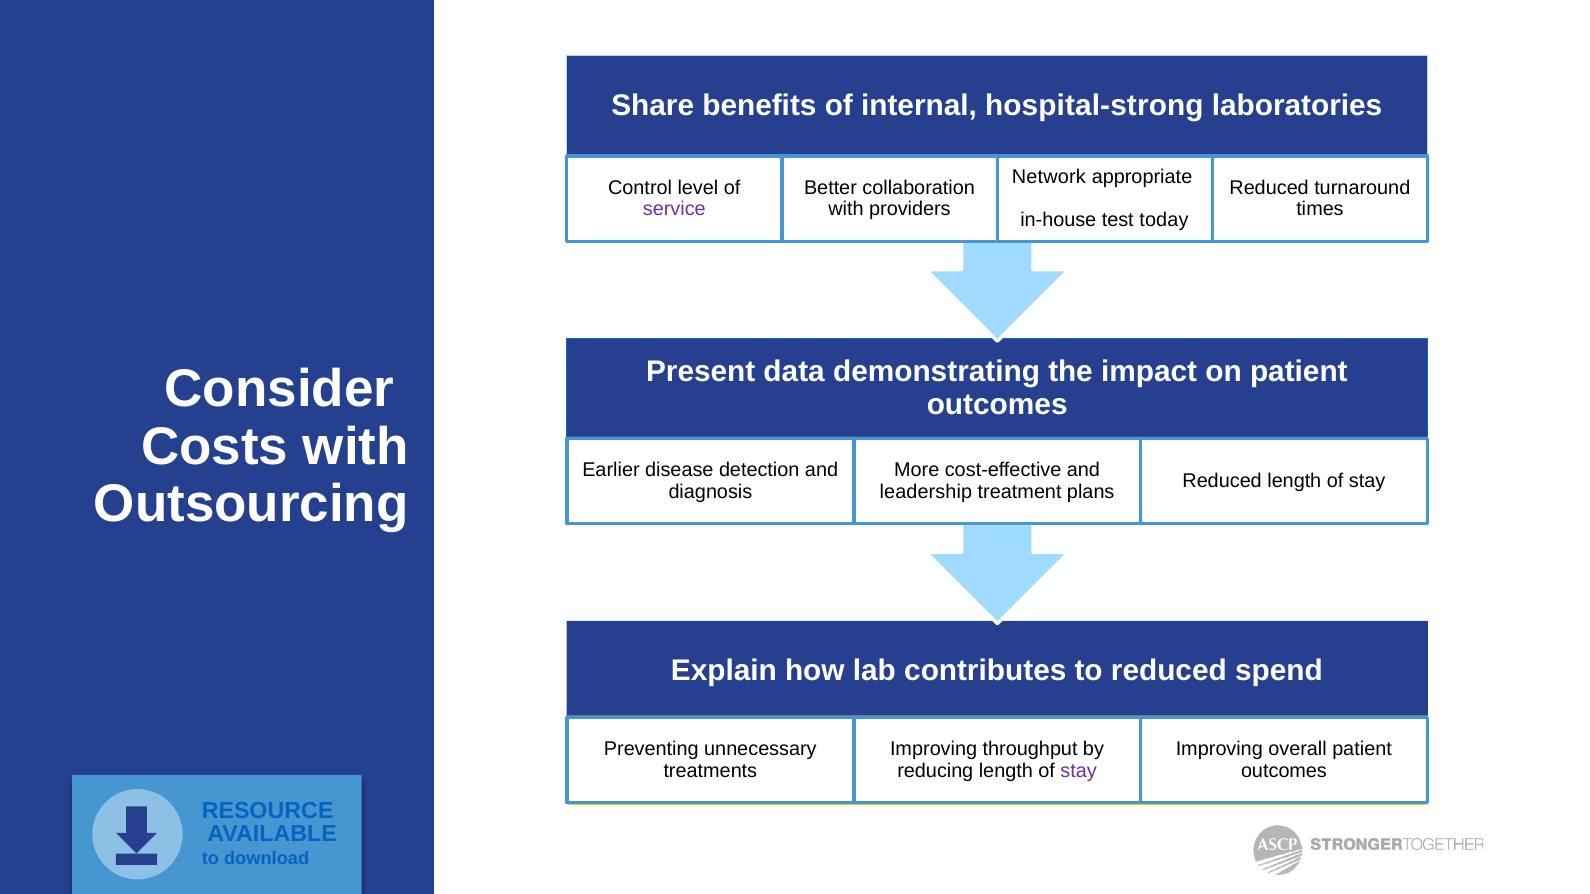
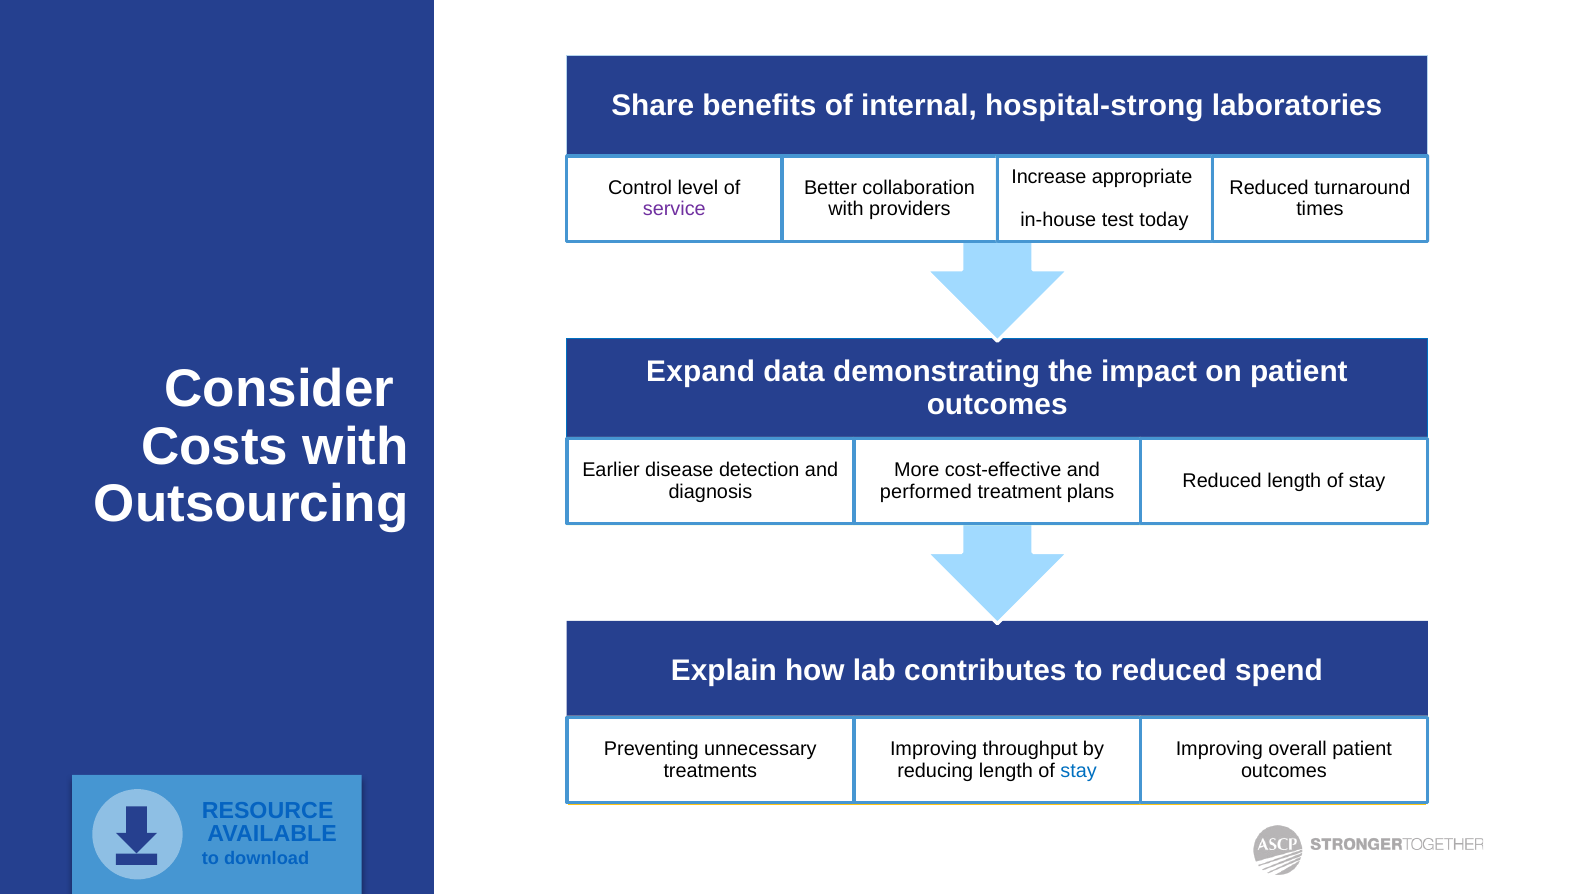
Network: Network -> Increase
Present: Present -> Expand
leadership: leadership -> performed
stay at (1079, 771) colour: purple -> blue
